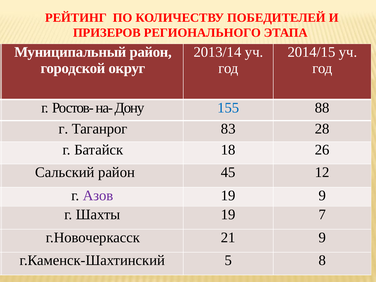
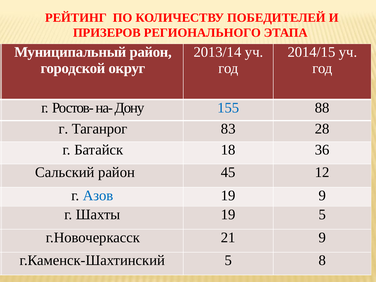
26: 26 -> 36
Азов colour: purple -> blue
19 7: 7 -> 5
